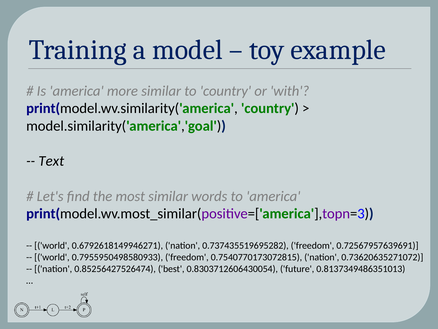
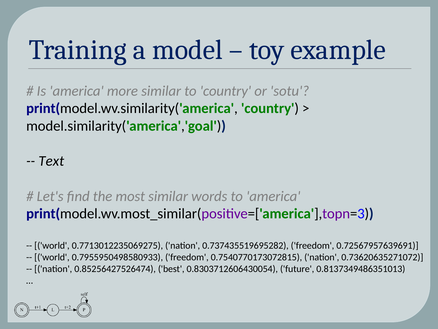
with: with -> sotu
0.6792618149946271: 0.6792618149946271 -> 0.7713012235069275
